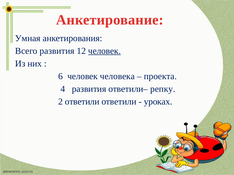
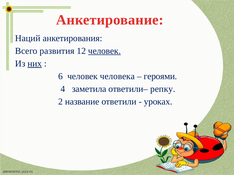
Умная: Умная -> Наций
них underline: none -> present
проекта: проекта -> героями
4 развития: развития -> заметила
2 ответили: ответили -> название
